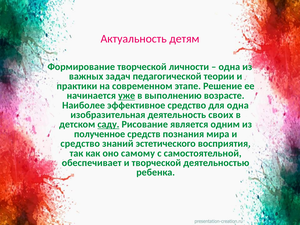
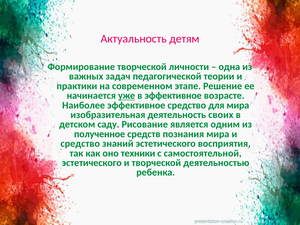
в выполнению: выполнению -> эффективное
для одна: одна -> мира
саду underline: present -> none
самому: самому -> техники
обеспечивает at (92, 163): обеспечивает -> эстетического
